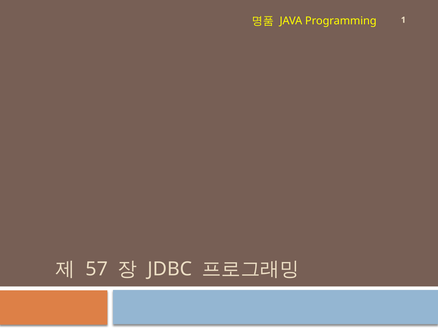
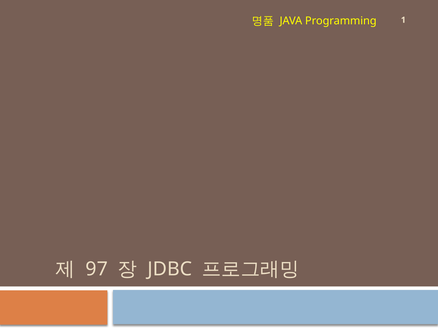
57: 57 -> 97
